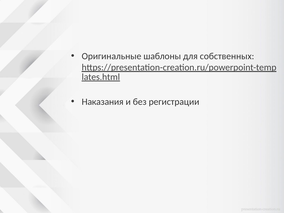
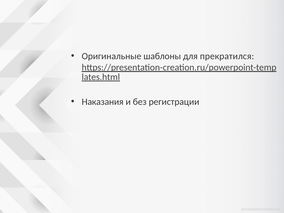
собственных: собственных -> прекратился
